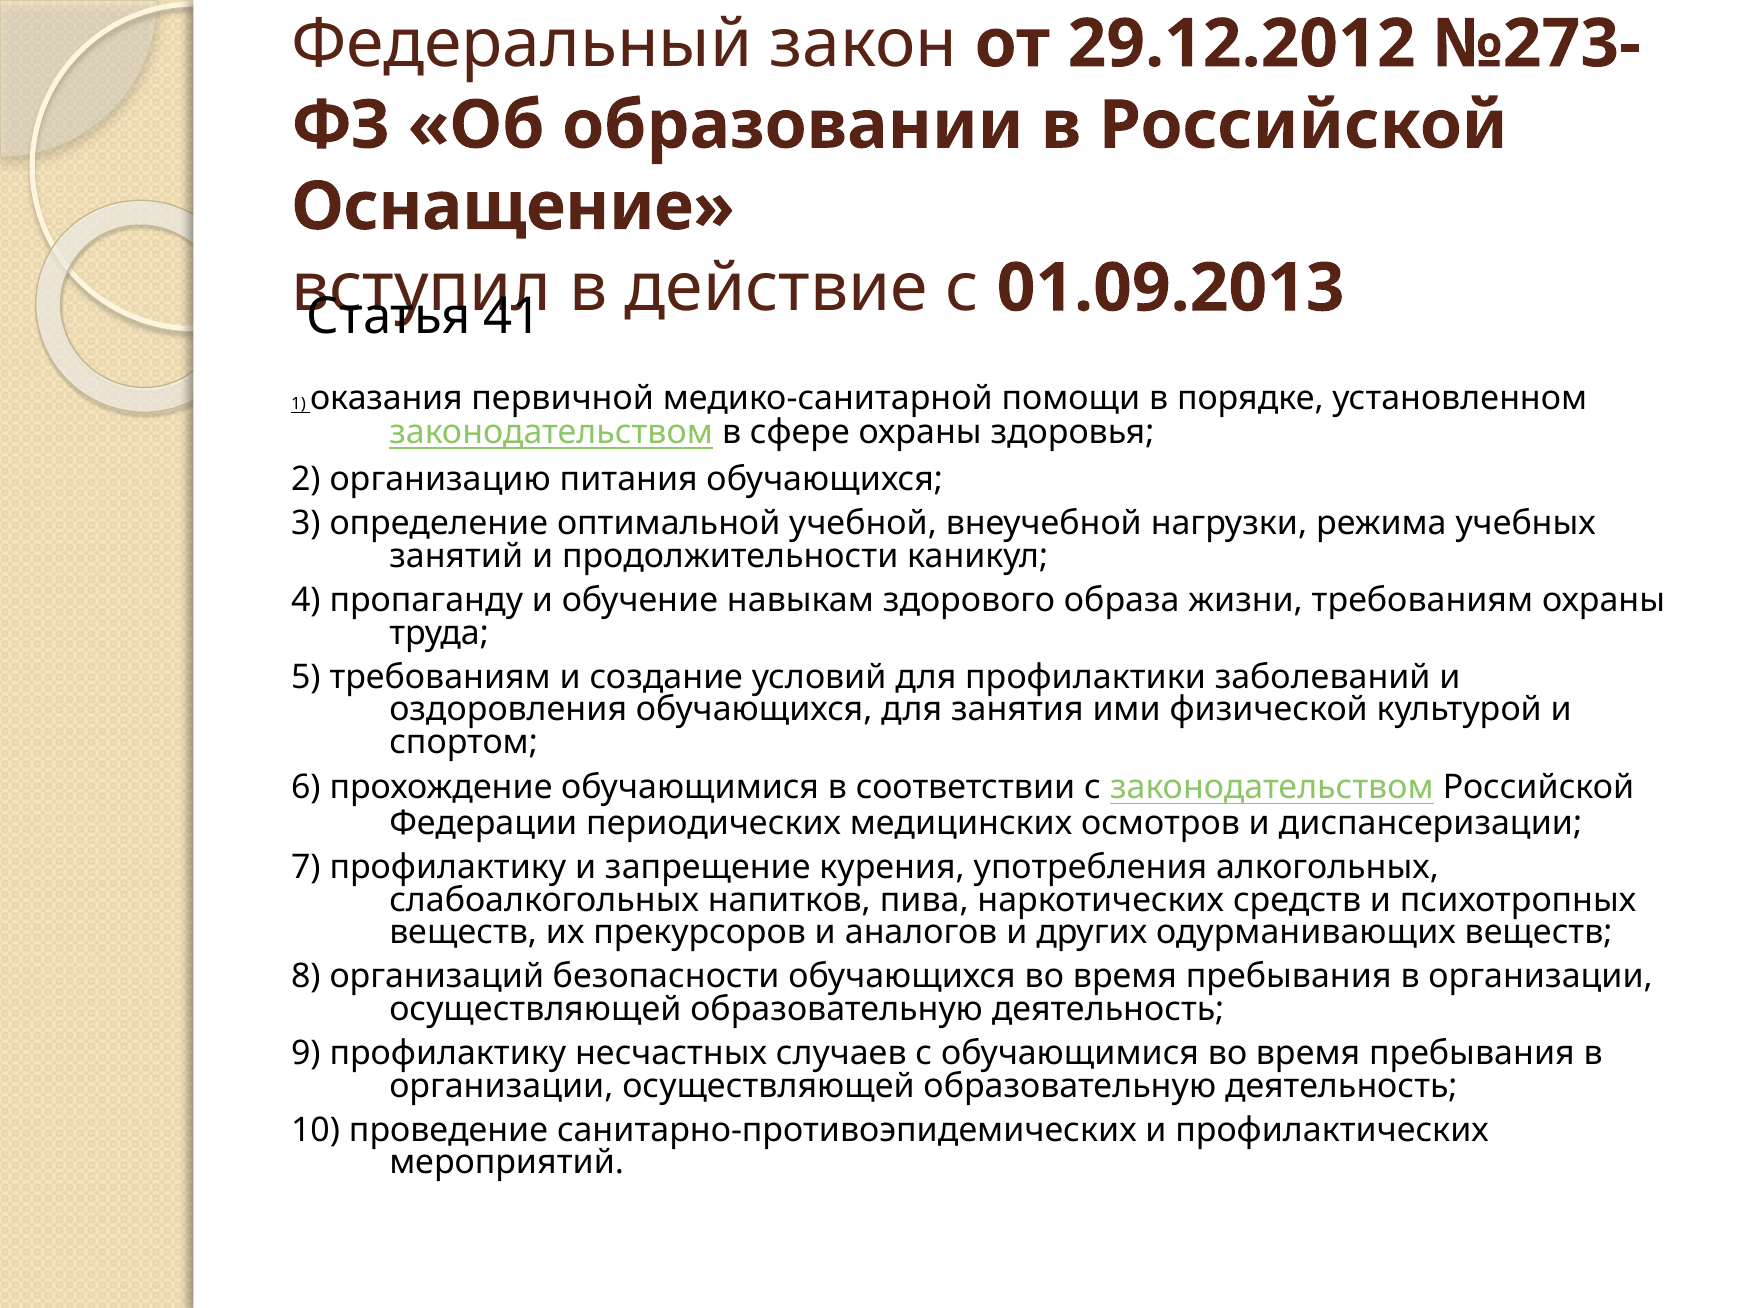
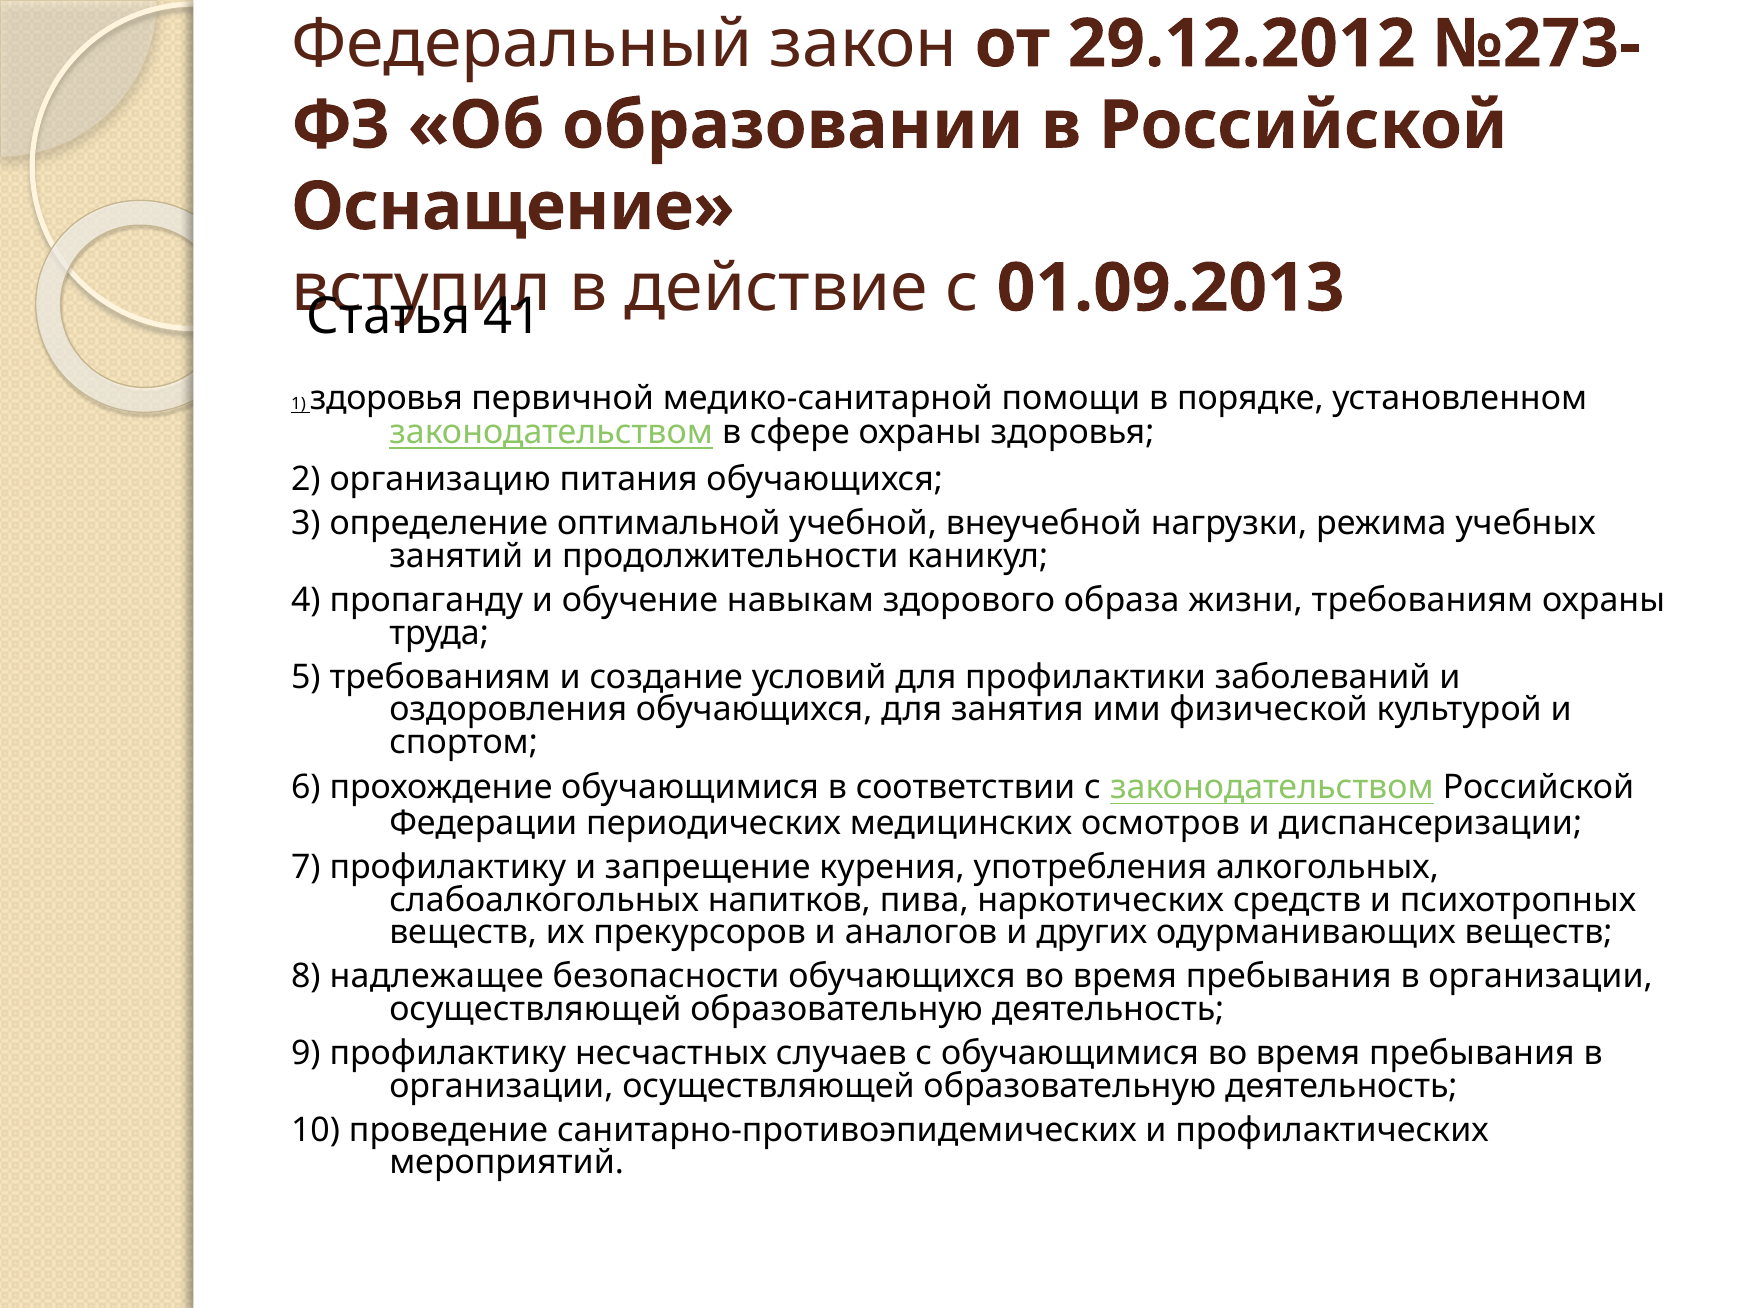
1 оказания: оказания -> здоровья
организаций: организаций -> надлежащее
